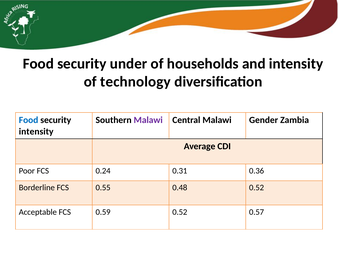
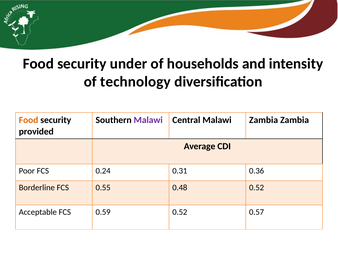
Food at (29, 120) colour: blue -> orange
Malawi Gender: Gender -> Zambia
intensity at (36, 132): intensity -> provided
